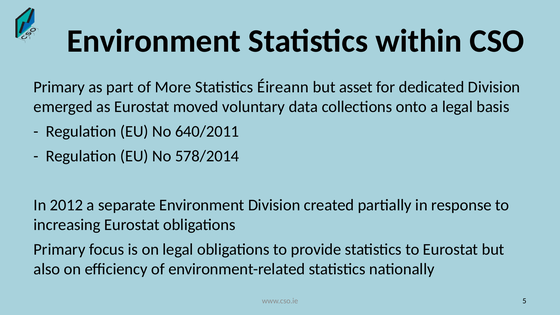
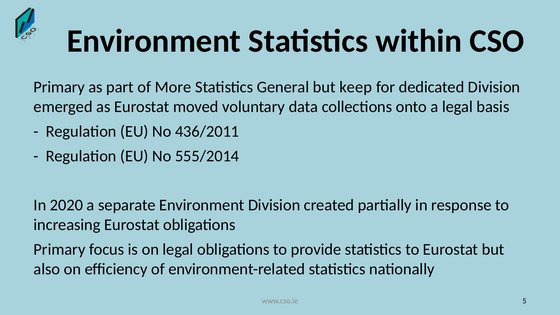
Éireann: Éireann -> General
asset: asset -> keep
640/2011: 640/2011 -> 436/2011
578/2014: 578/2014 -> 555/2014
2012: 2012 -> 2020
